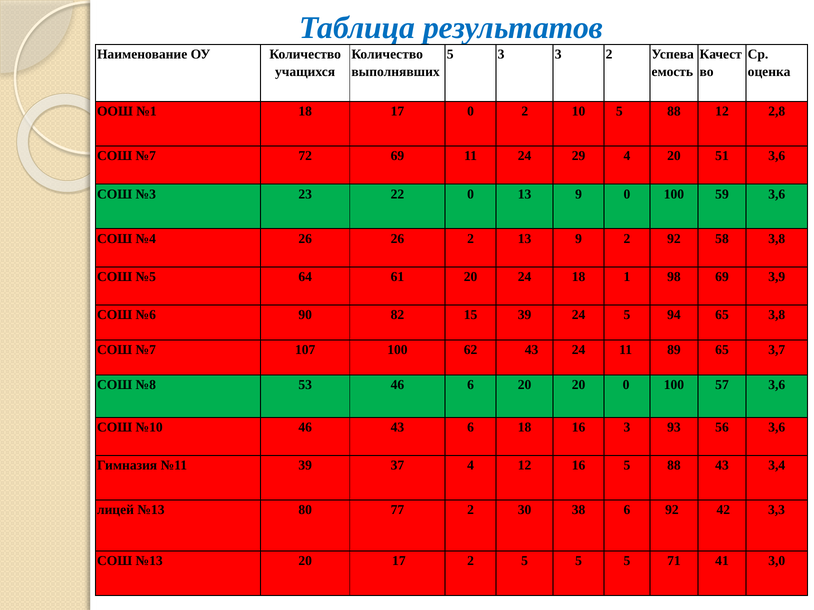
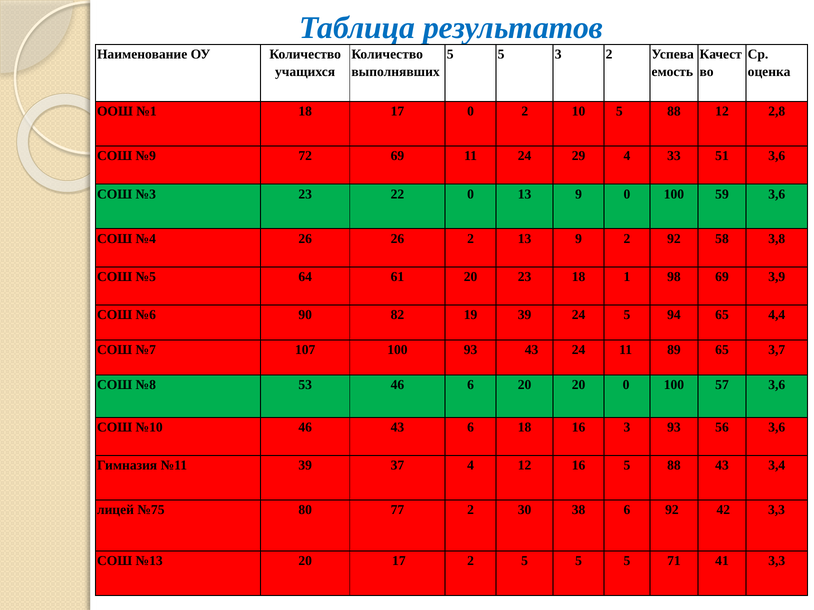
3 at (501, 54): 3 -> 5
№7 at (146, 156): №7 -> №9
4 20: 20 -> 33
20 24: 24 -> 23
15: 15 -> 19
65 3,8: 3,8 -> 4,4
100 62: 62 -> 93
лицей №13: №13 -> №75
41 3,0: 3,0 -> 3,3
